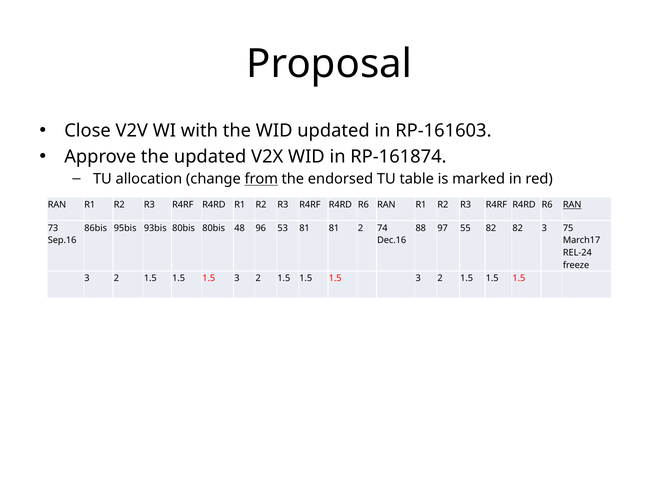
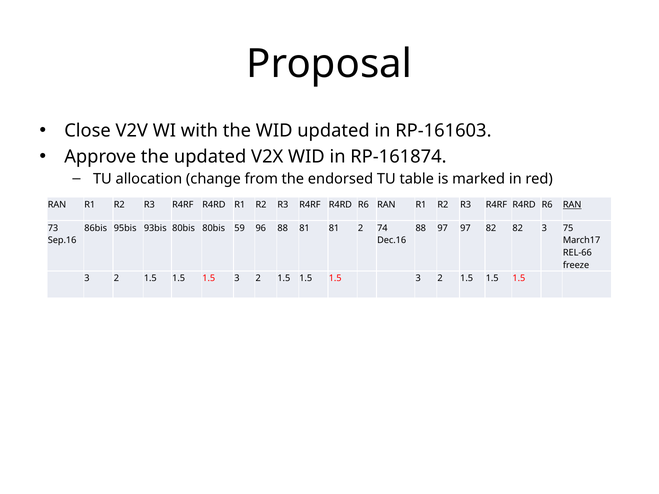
from underline: present -> none
48: 48 -> 59
96 53: 53 -> 88
97 55: 55 -> 97
REL-24: REL-24 -> REL-66
